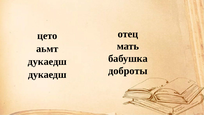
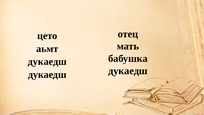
доброты at (128, 71): доброты -> дукаедш
